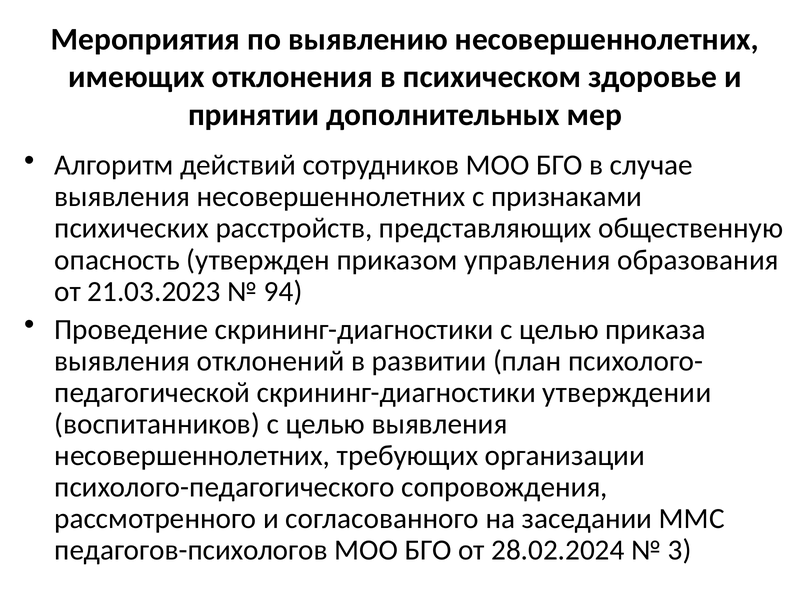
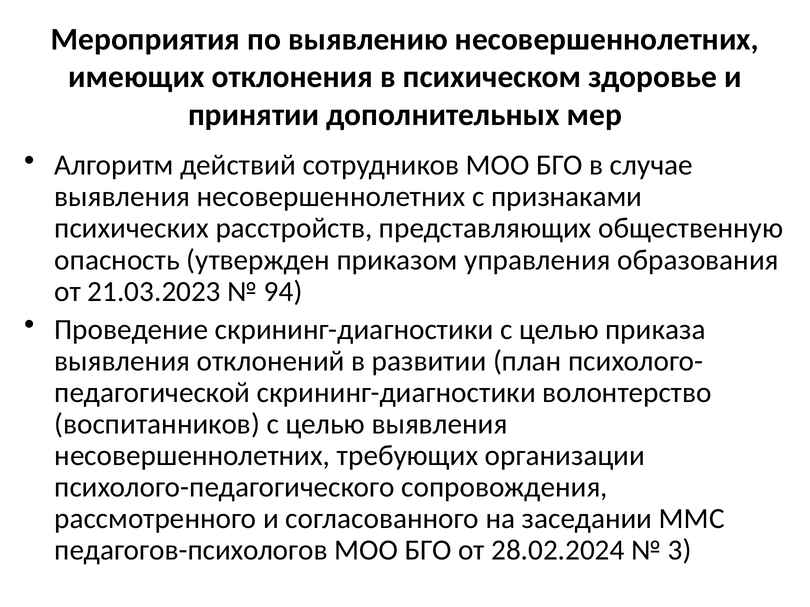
утверждении: утверждении -> волонтерство
